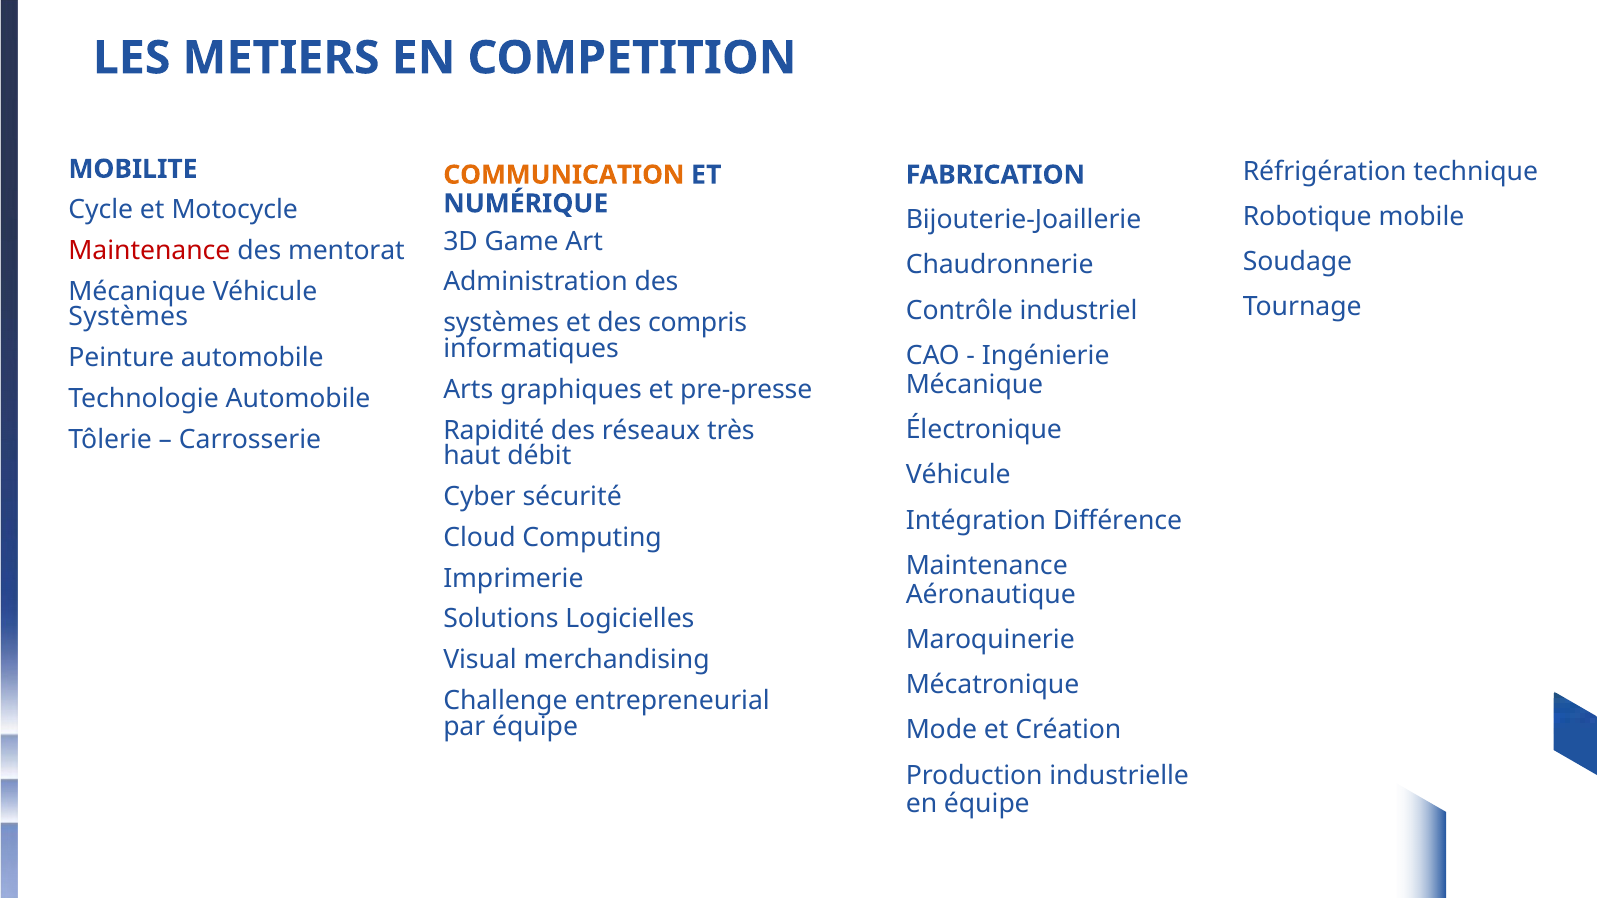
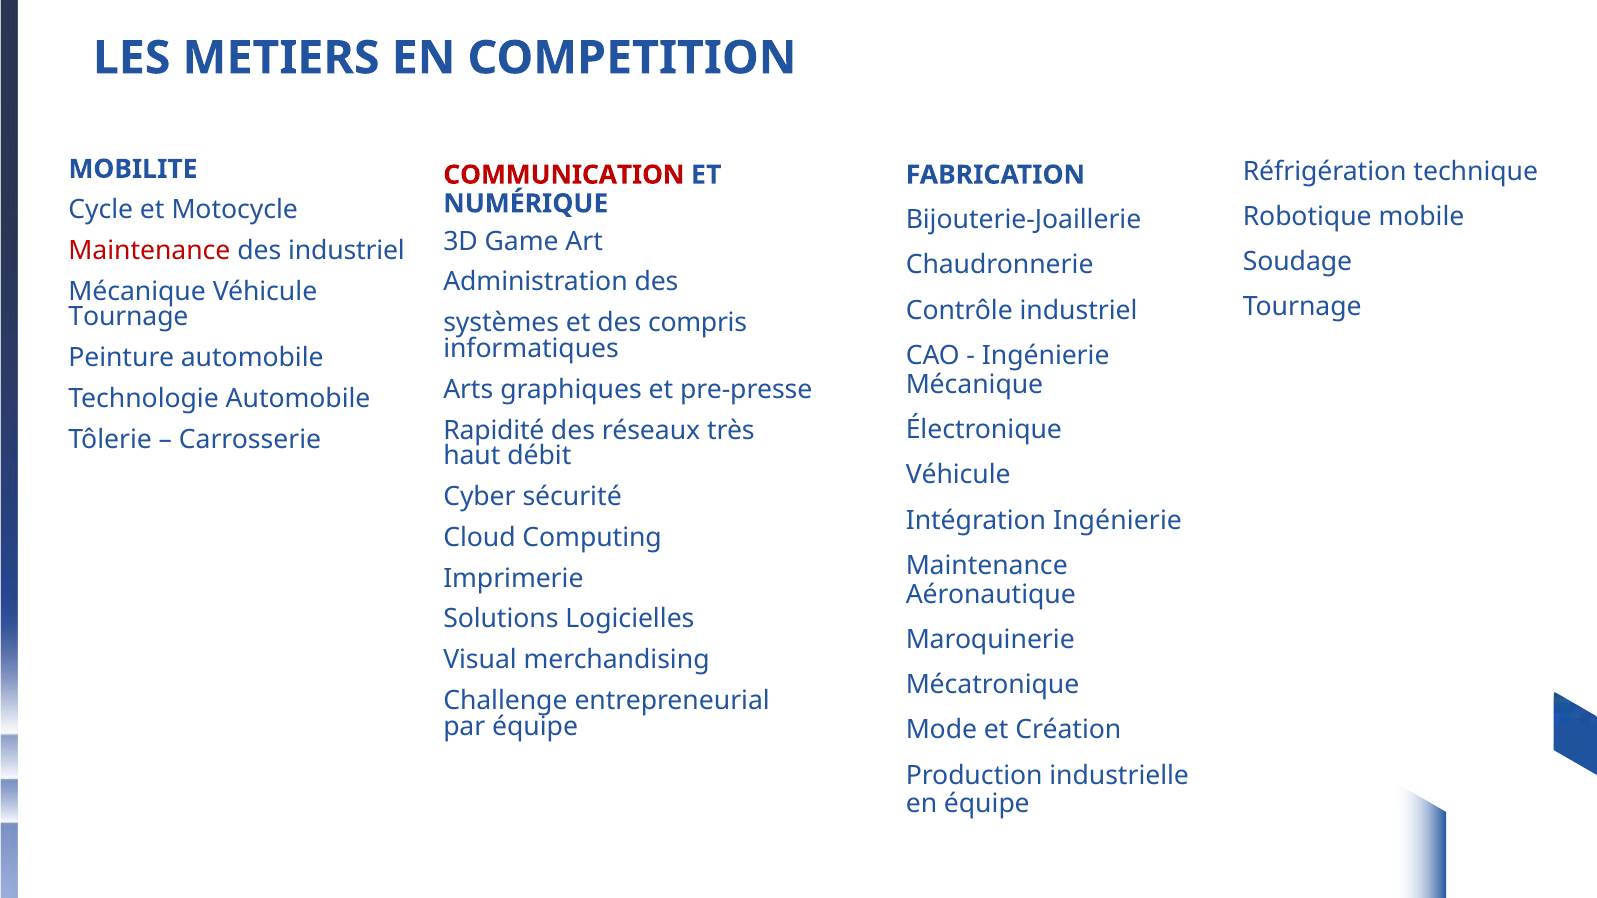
COMMUNICATION colour: orange -> red
des mentorat: mentorat -> industriel
Systèmes at (128, 317): Systèmes -> Tournage
Intégration Différence: Différence -> Ingénierie
